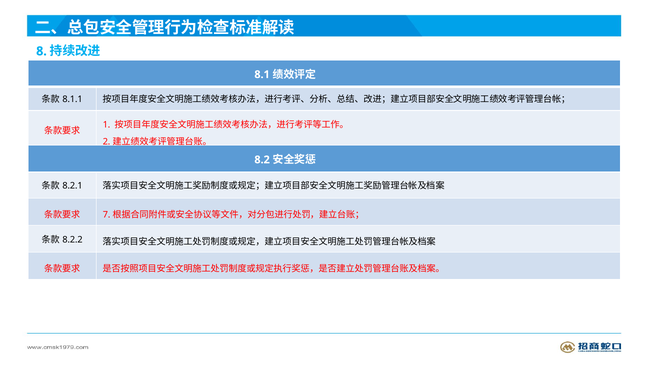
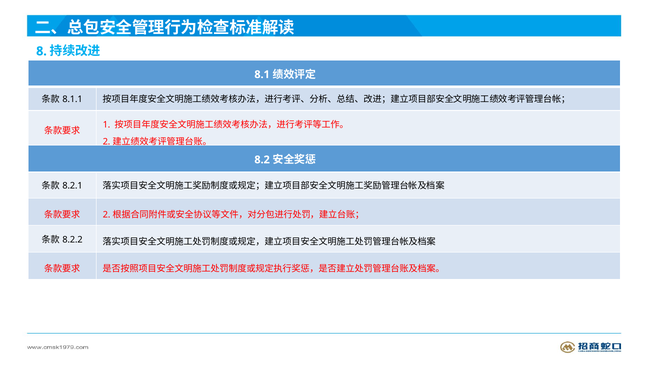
7 at (107, 214): 7 -> 2
